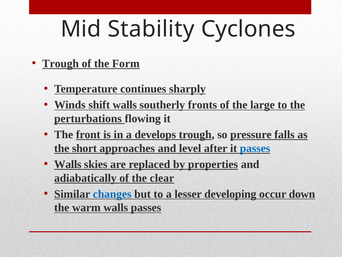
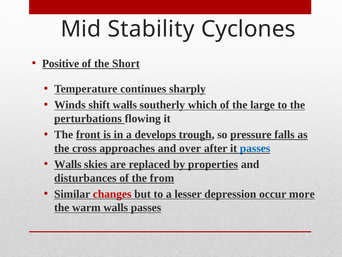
Trough at (61, 63): Trough -> Positive
Form: Form -> Short
fronts: fronts -> which
short: short -> cross
level: level -> over
adiabatically: adiabatically -> disturbances
clear: clear -> from
changes colour: blue -> red
developing: developing -> depression
down: down -> more
